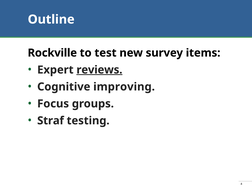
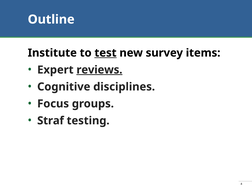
Rockville: Rockville -> Institute
test underline: none -> present
improving: improving -> disciplines
